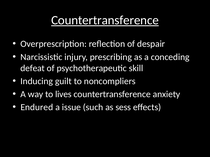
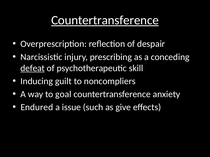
defeat underline: none -> present
lives: lives -> goal
sess: sess -> give
